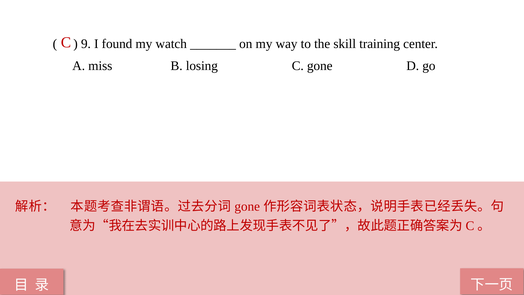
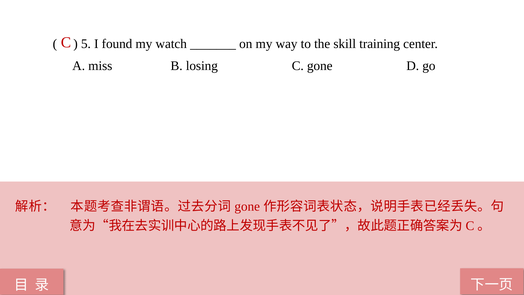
9: 9 -> 5
